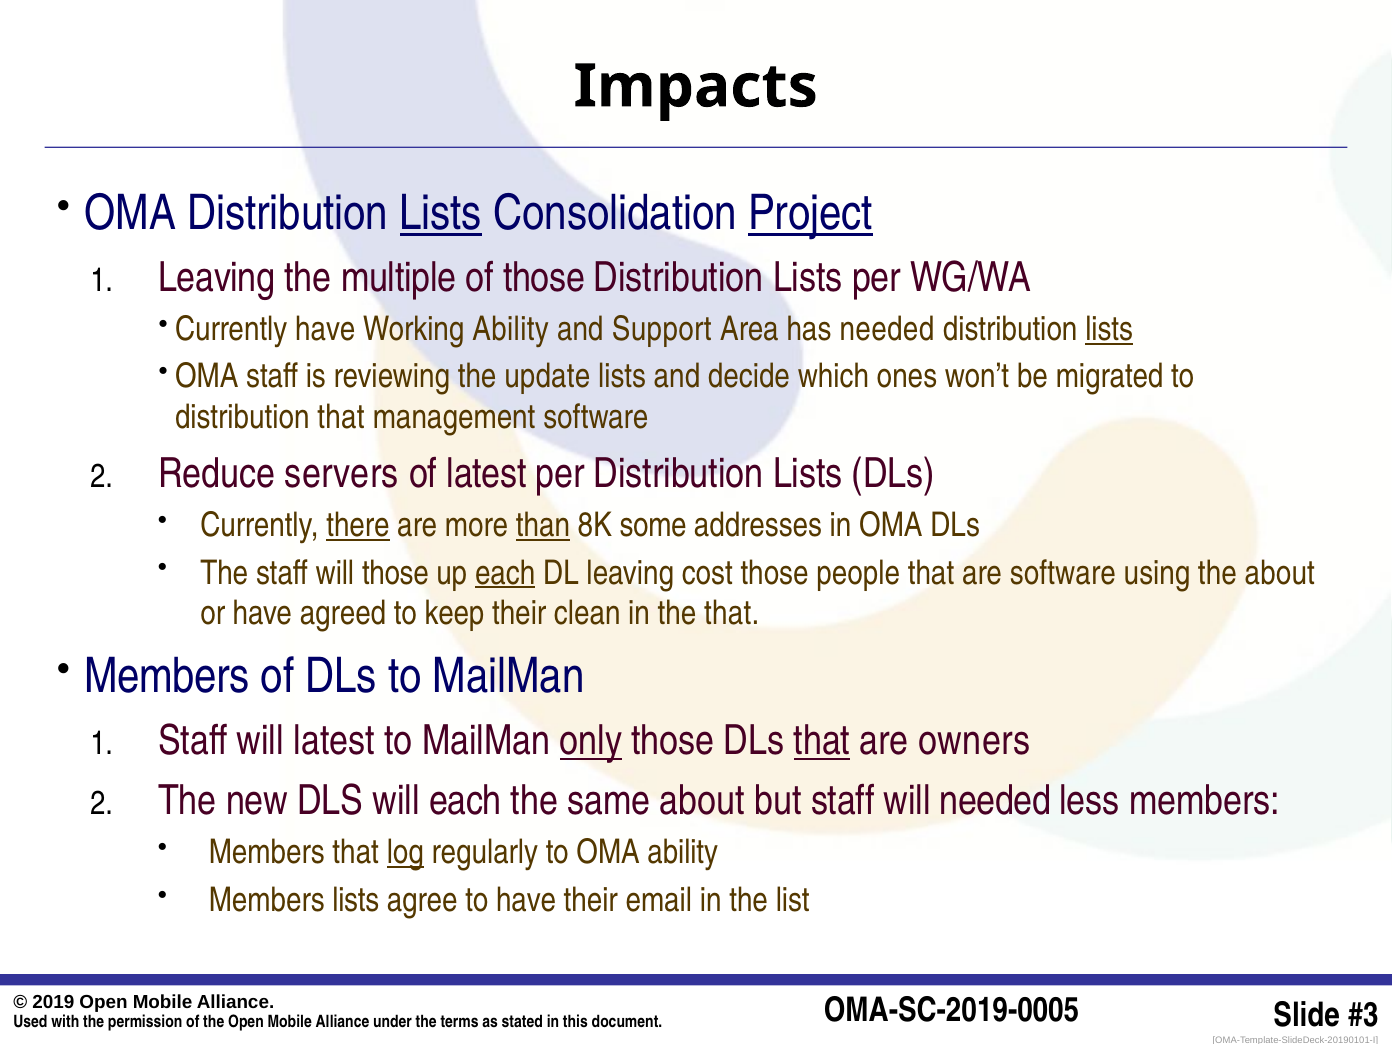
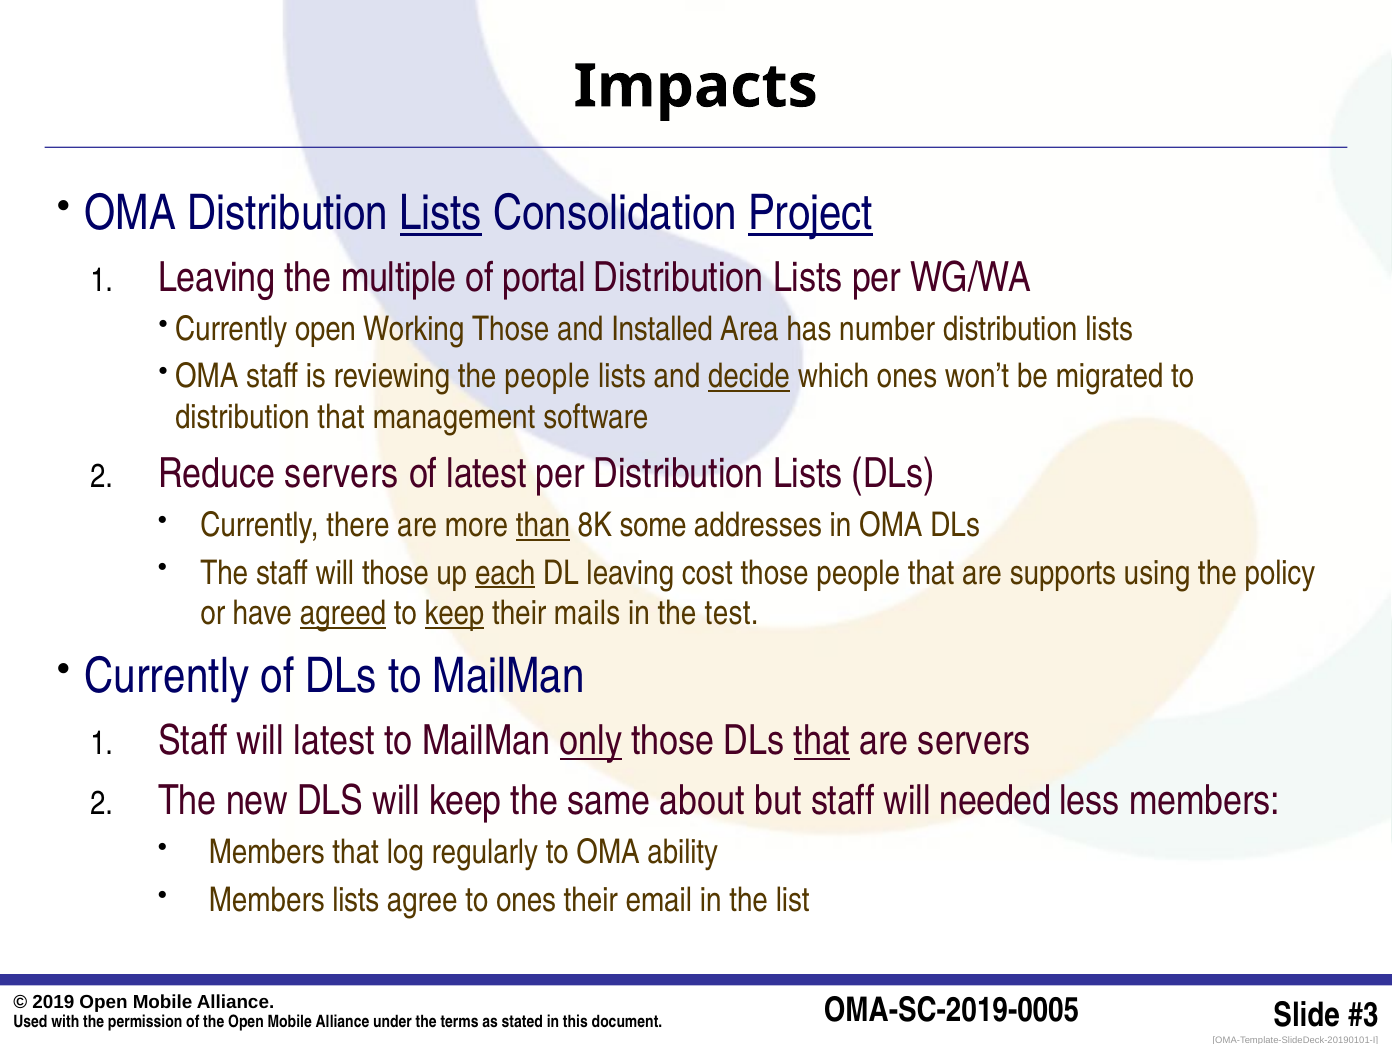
of those: those -> portal
Currently have: have -> open
Working Ability: Ability -> Those
Support: Support -> Installed
has needed: needed -> number
lists at (1109, 329) underline: present -> none
the update: update -> people
decide underline: none -> present
there underline: present -> none
are software: software -> supports
the about: about -> policy
agreed underline: none -> present
keep at (455, 614) underline: none -> present
clean: clean -> mails
the that: that -> test
Members at (167, 677): Members -> Currently
are owners: owners -> servers
will each: each -> keep
log underline: present -> none
to have: have -> ones
